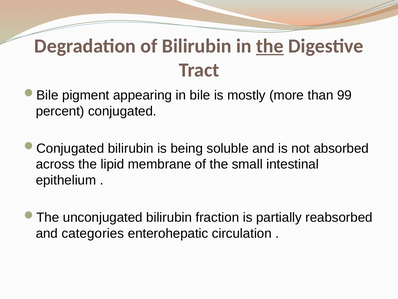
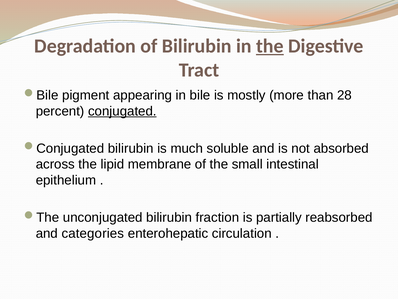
99: 99 -> 28
conjugated underline: none -> present
being: being -> much
